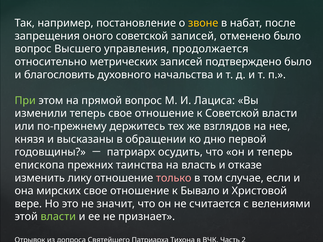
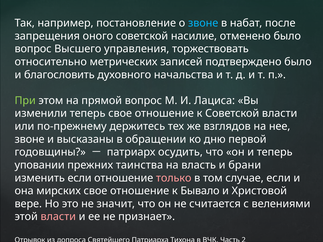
звоне at (203, 23) colour: yellow -> light blue
советской записей: записей -> насилие
продолжается: продолжается -> торжествовать
князя at (29, 139): князя -> звоне
епископа: епископа -> уповании
отказе: отказе -> брани
изменить лику: лику -> если
власти at (58, 217) colour: light green -> pink
